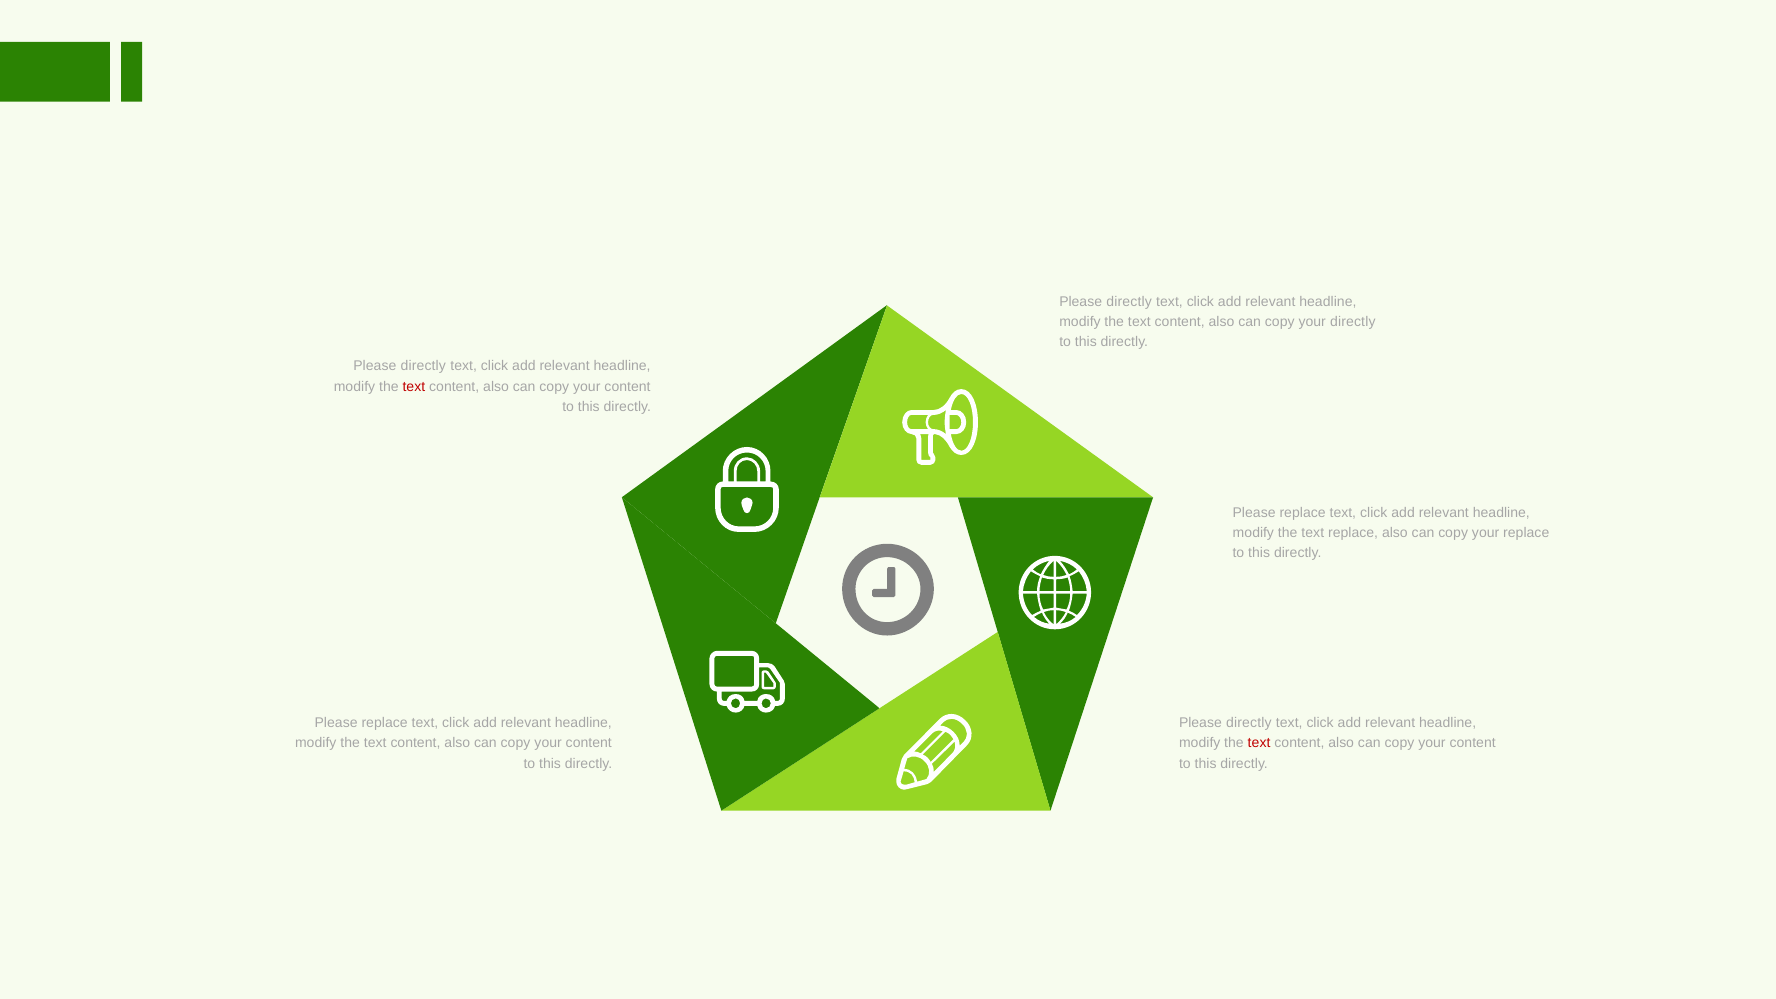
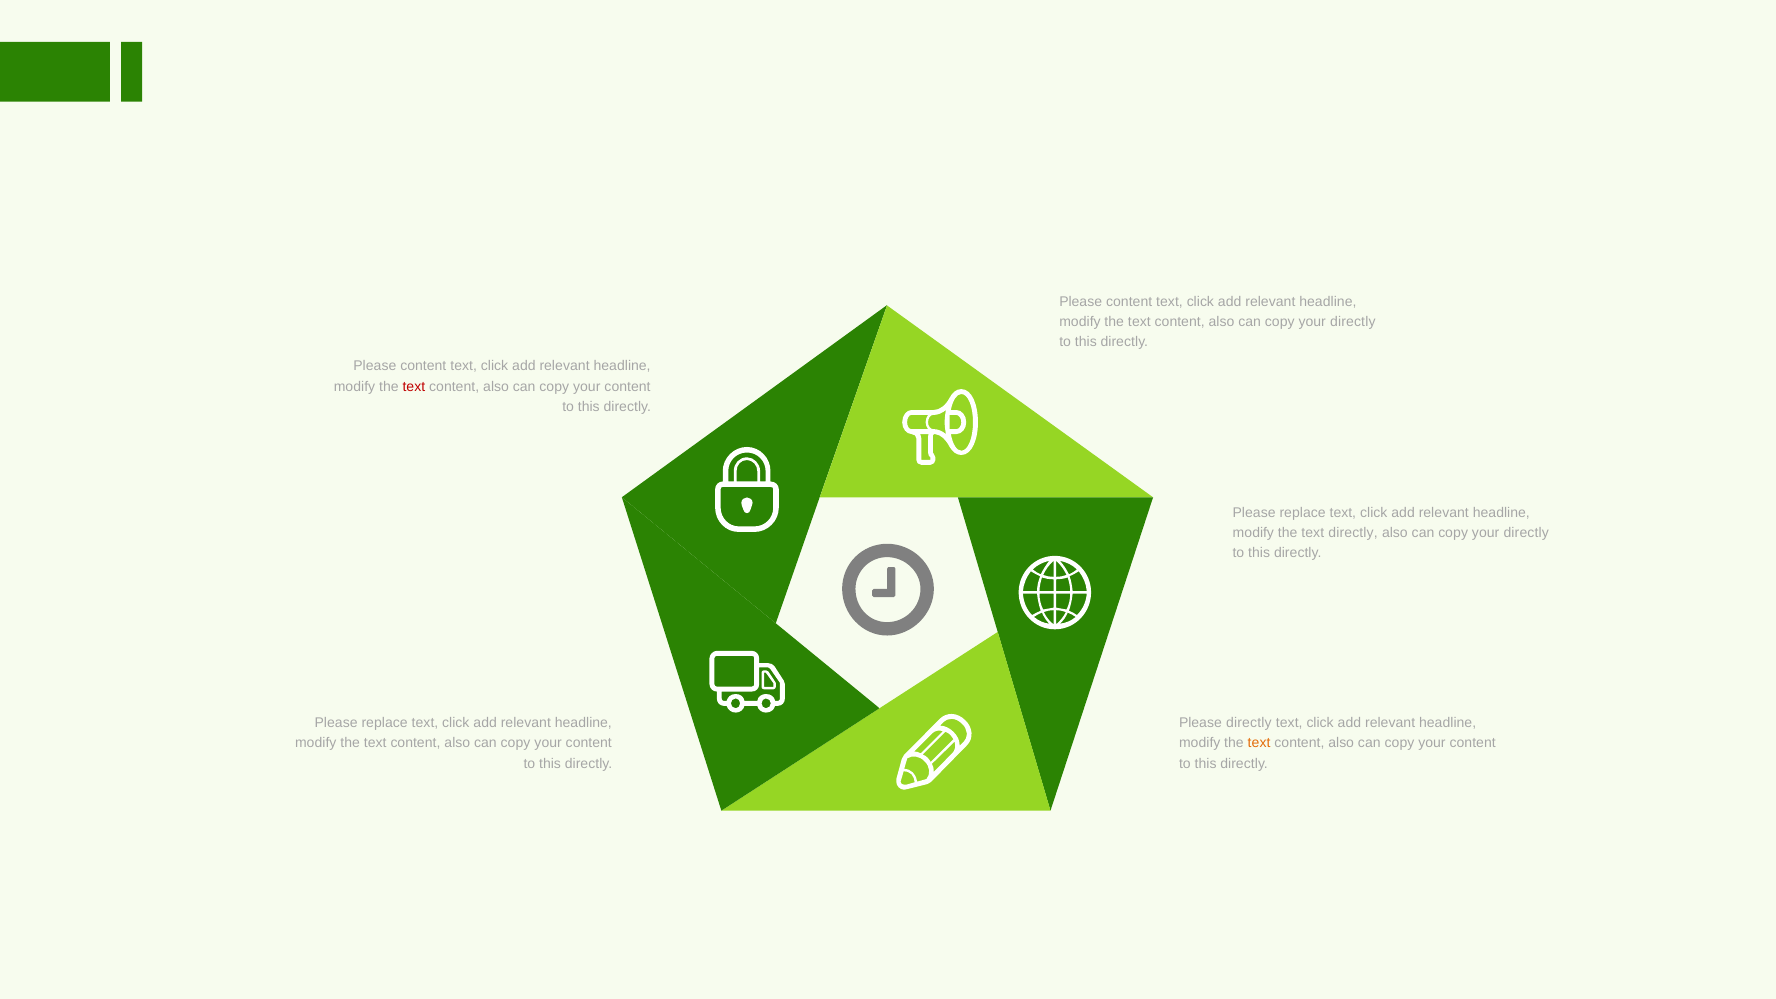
directly at (1129, 302): directly -> content
directly at (423, 366): directly -> content
text replace: replace -> directly
replace at (1526, 533): replace -> directly
text at (1259, 743) colour: red -> orange
